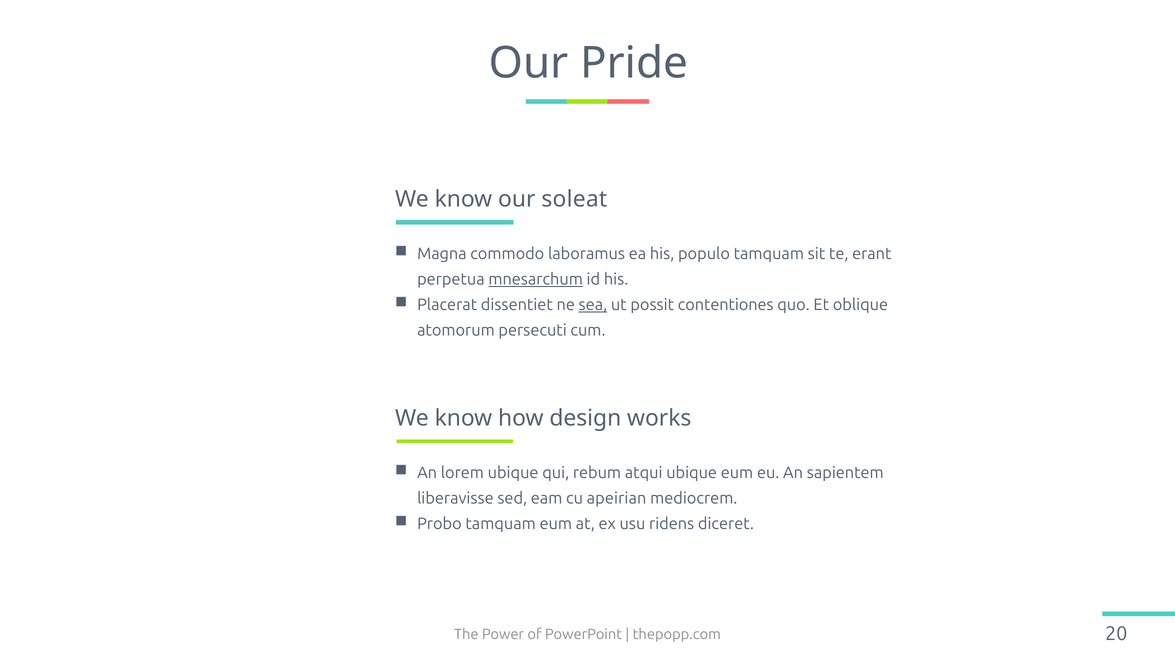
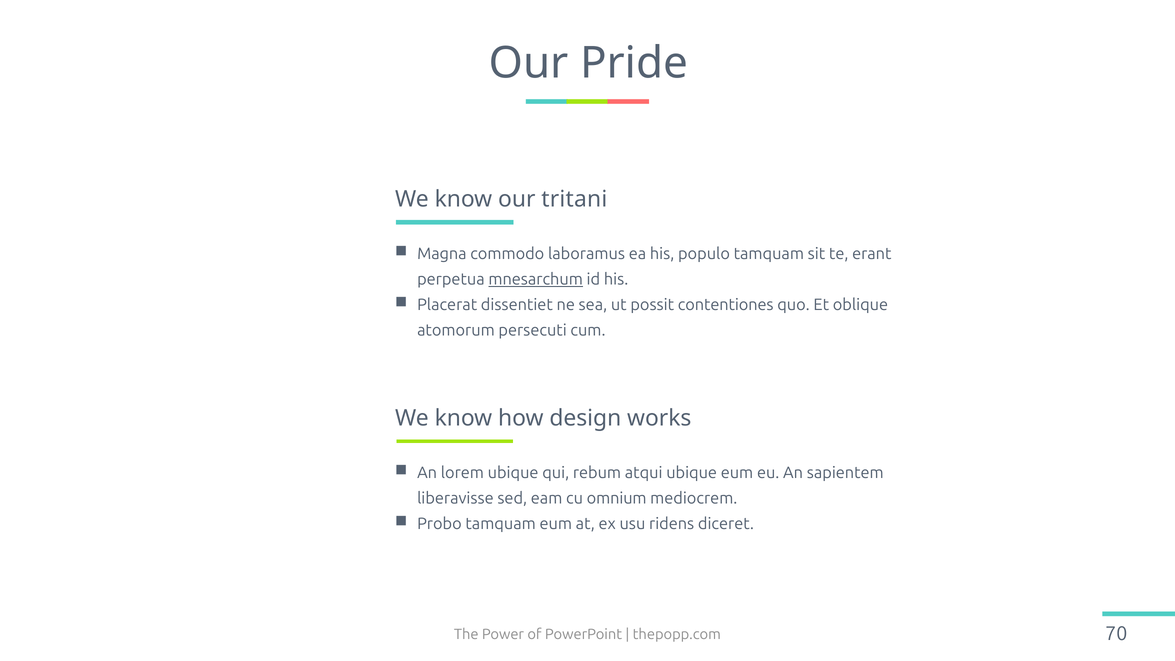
soleat: soleat -> tritani
sea underline: present -> none
apeirian: apeirian -> omnium
20: 20 -> 70
